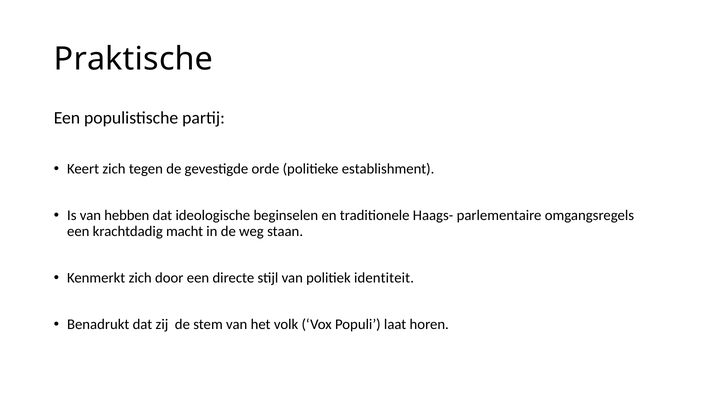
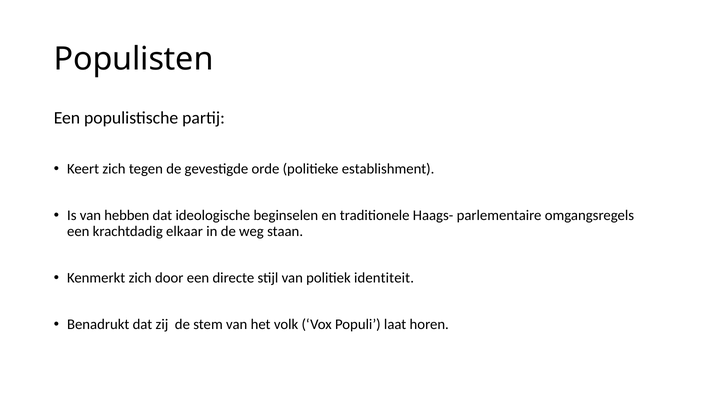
Praktische: Praktische -> Populisten
macht: macht -> elkaar
